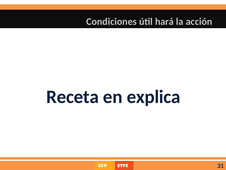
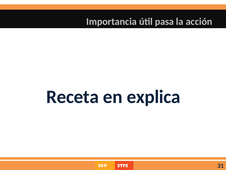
Condiciones: Condiciones -> Importancia
hará: hará -> pasa
